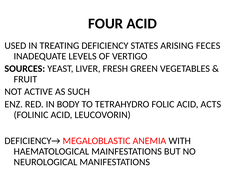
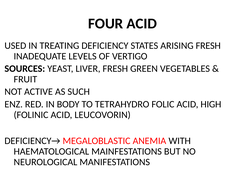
ARISING FECES: FECES -> FRESH
ACTS: ACTS -> HIGH
